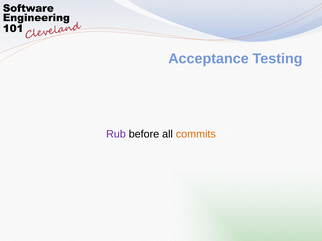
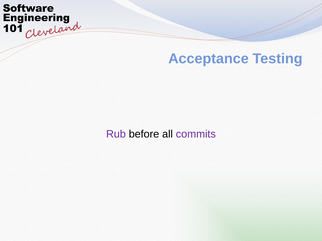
commits colour: orange -> purple
